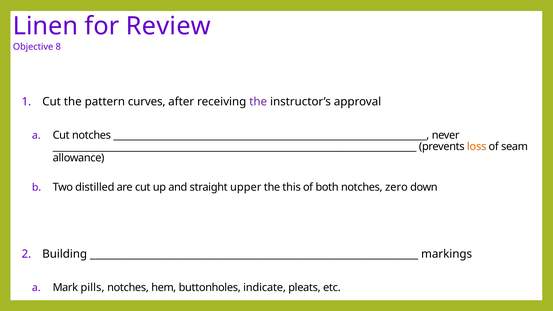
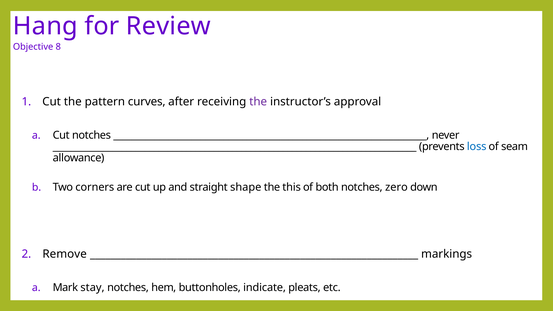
Linen: Linen -> Hang
loss colour: orange -> blue
distilled: distilled -> corners
upper: upper -> shape
Building: Building -> Remove
pills: pills -> stay
